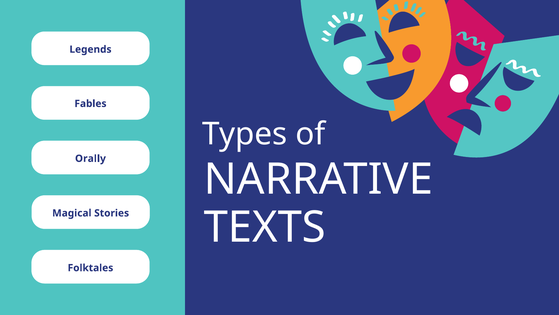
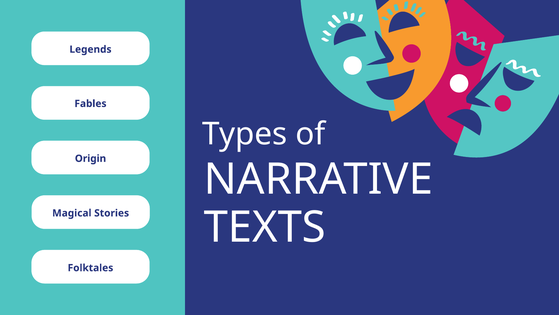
Orally: Orally -> Origin
